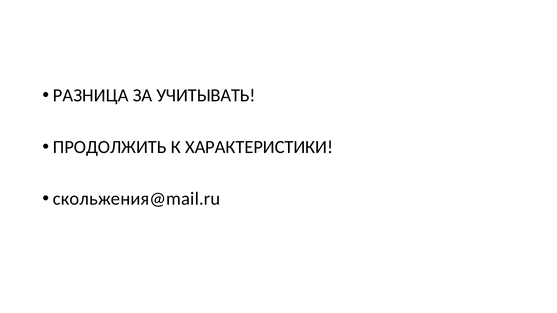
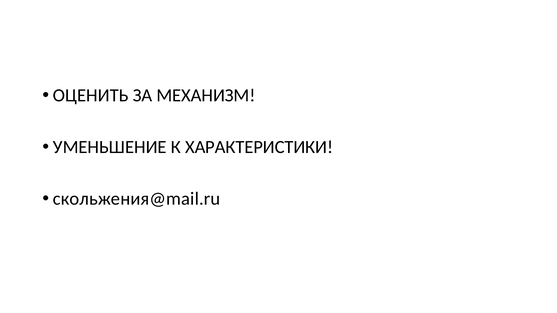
РАЗНИЦА: РАЗНИЦА -> ОЦЕНИТЬ
УЧИТЫВАТЬ: УЧИТЫВАТЬ -> МЕХАНИЗМ
ПРОДОЛЖИТЬ: ПРОДОЛЖИТЬ -> УМЕНЬШЕНИЕ
